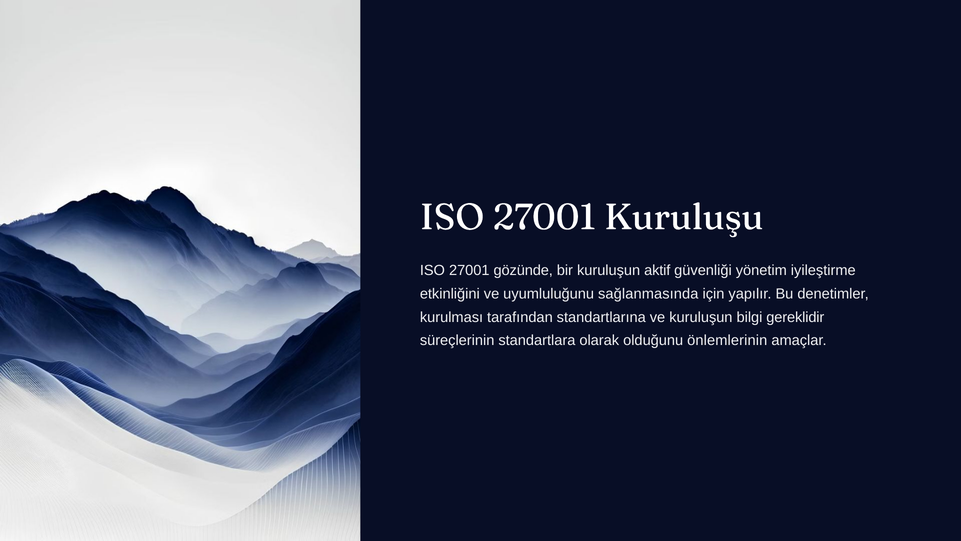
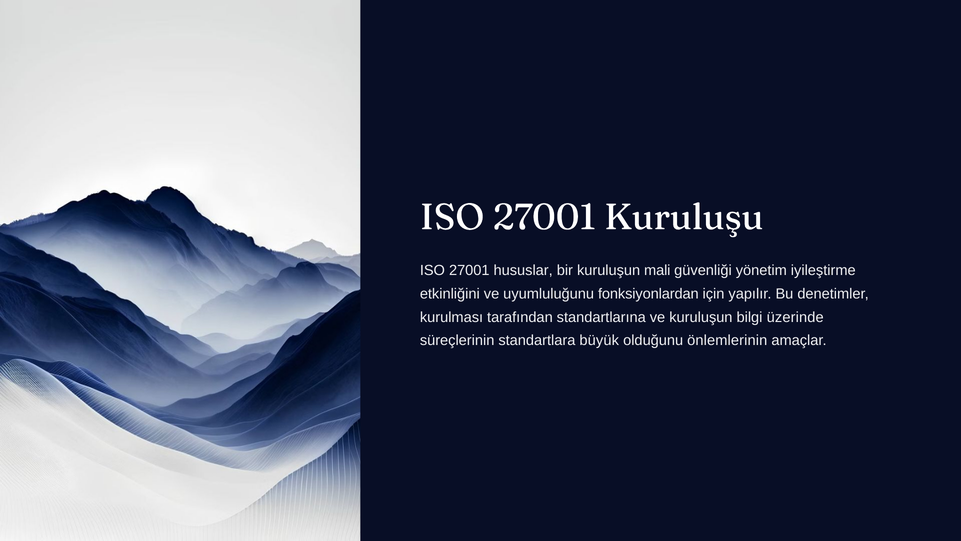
gözünde: gözünde -> hususlar
aktif: aktif -> mali
sağlanmasında: sağlanmasında -> fonksiyonlardan
gereklidir: gereklidir -> üzerinde
olarak: olarak -> büyük
